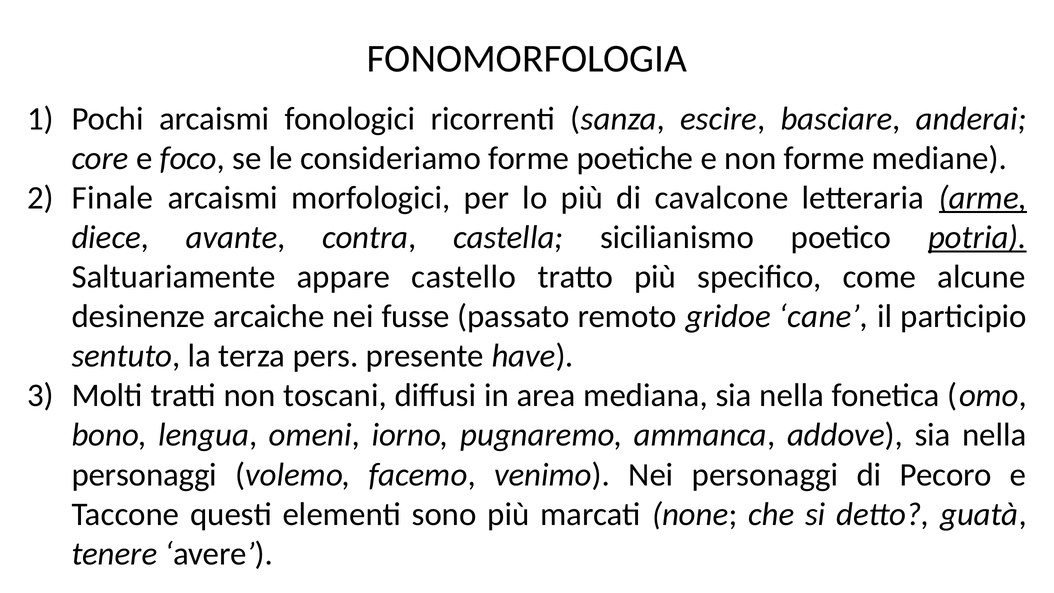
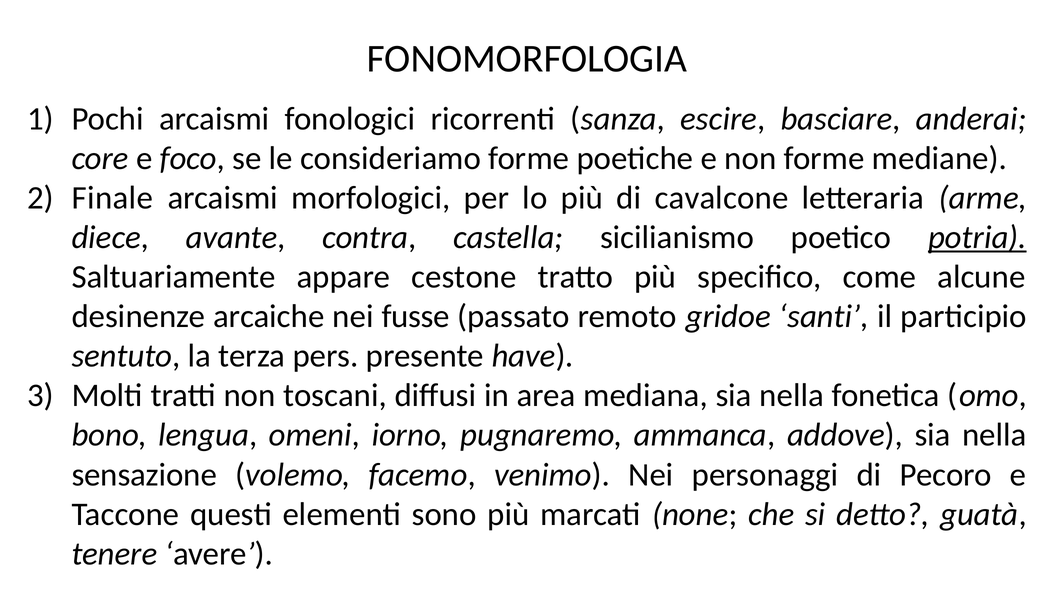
arme underline: present -> none
castello: castello -> cestone
cane: cane -> santi
personaggi at (144, 475): personaggi -> sensazione
